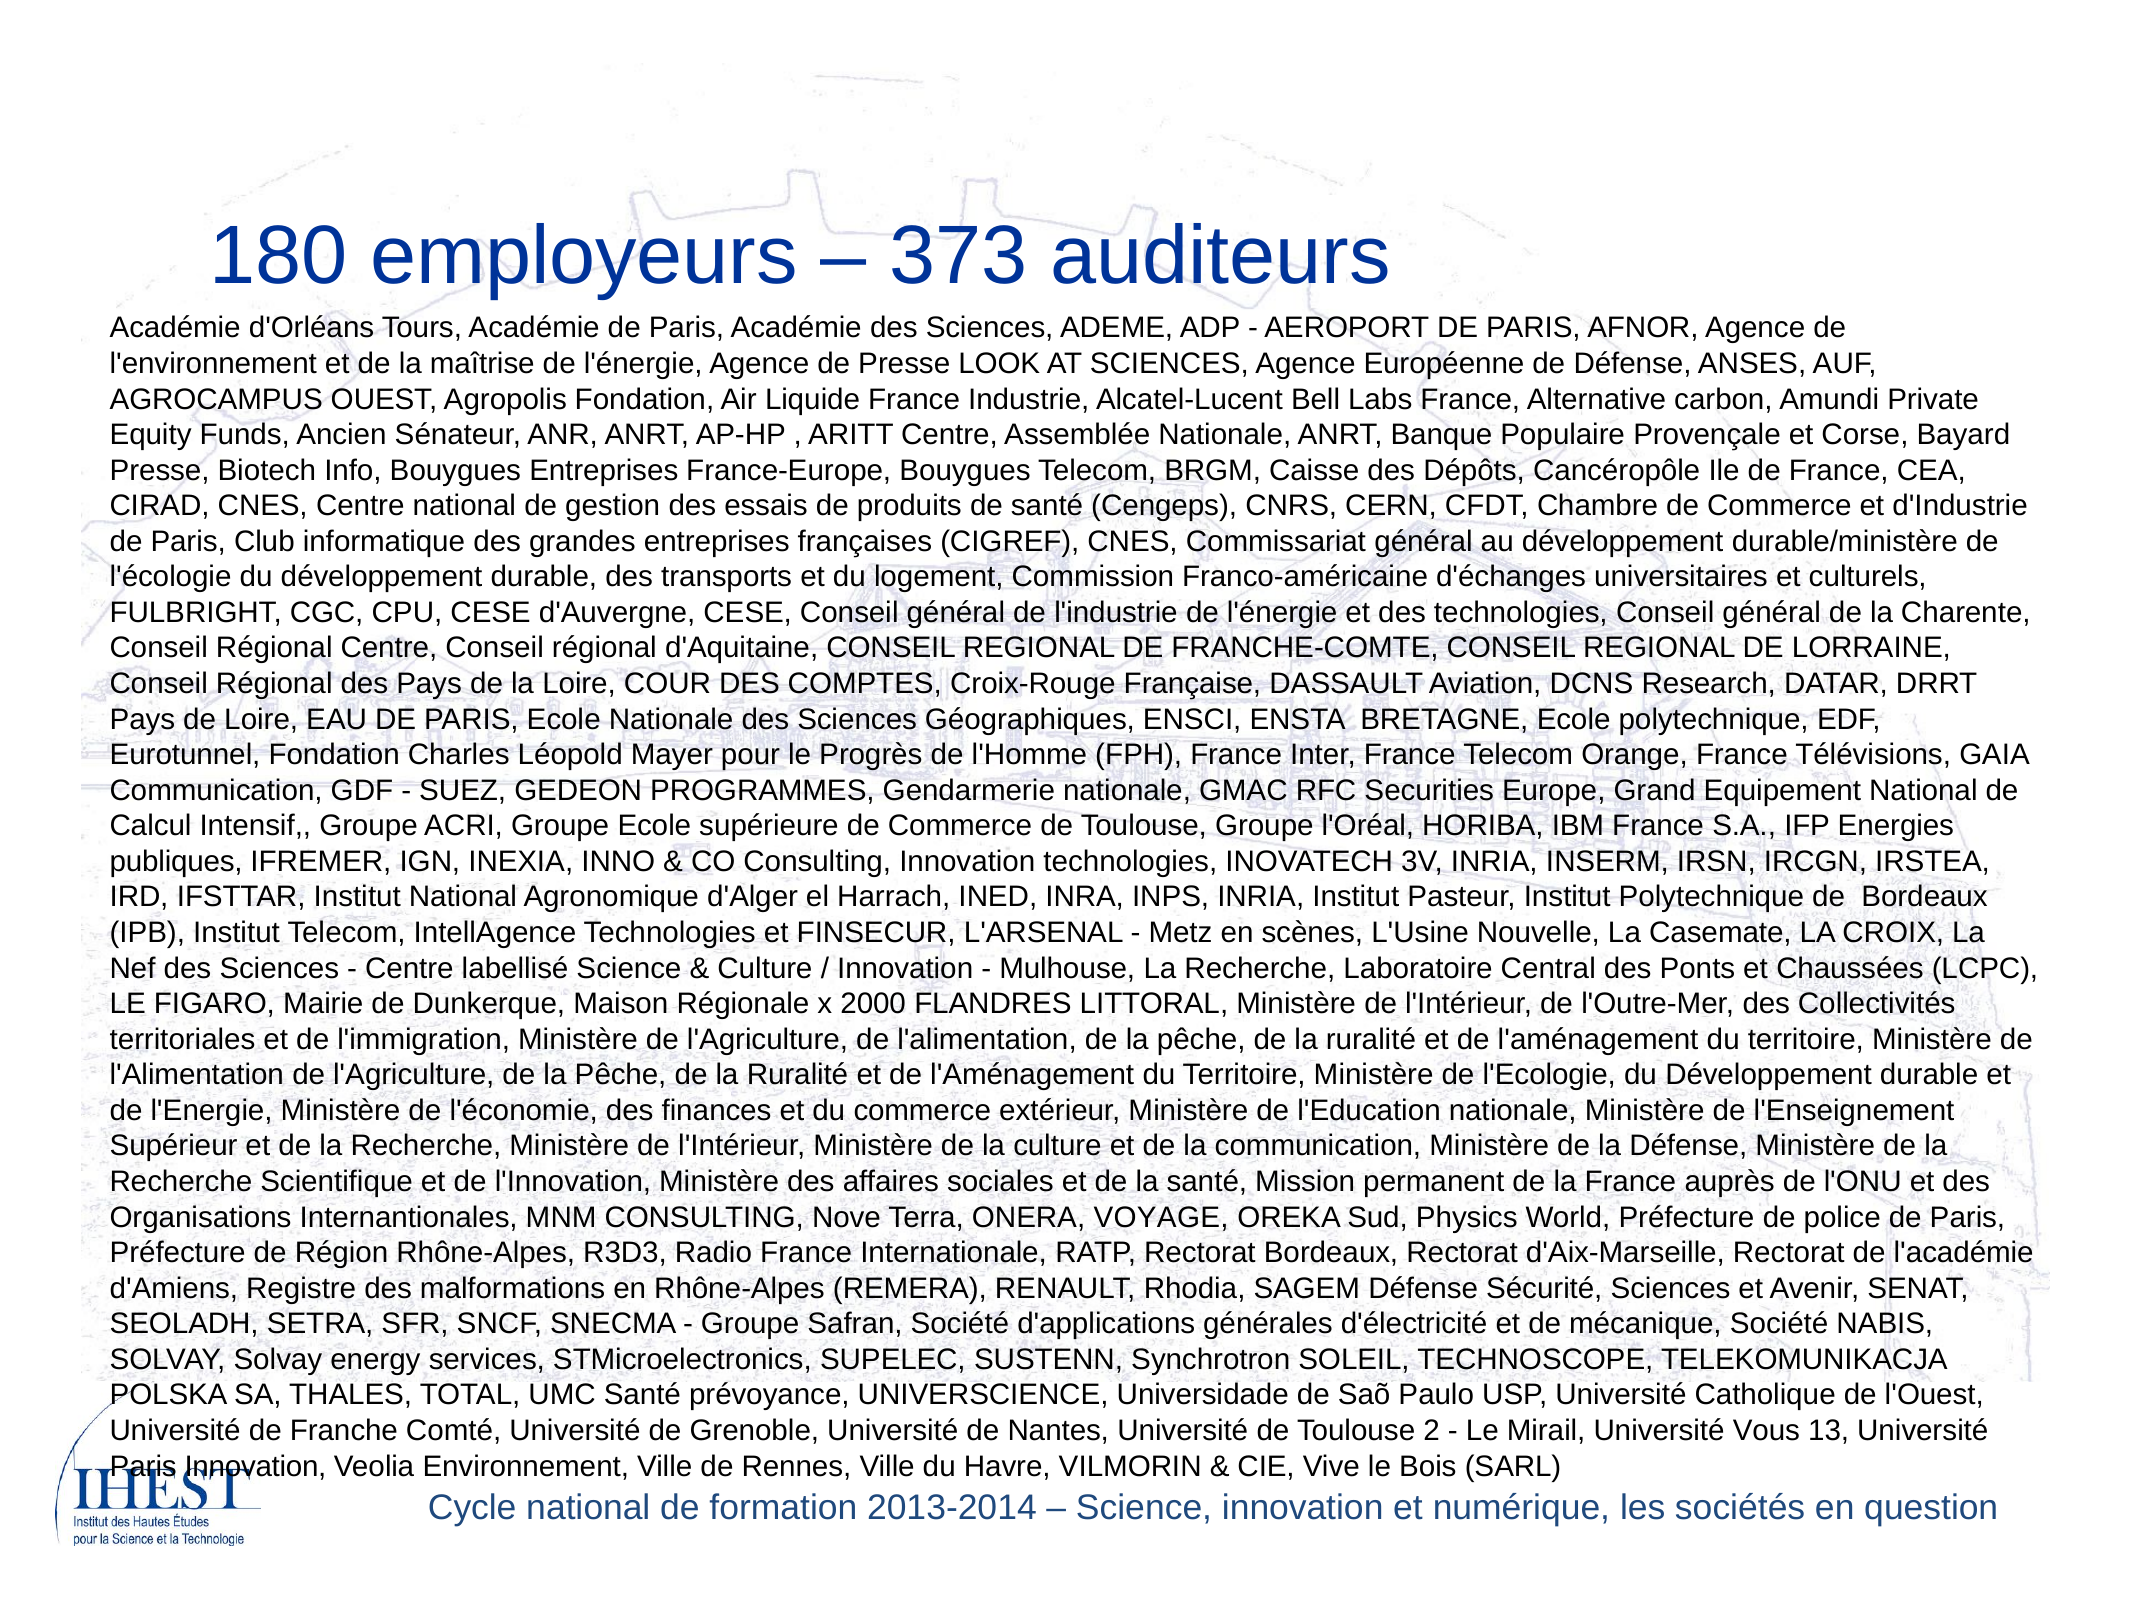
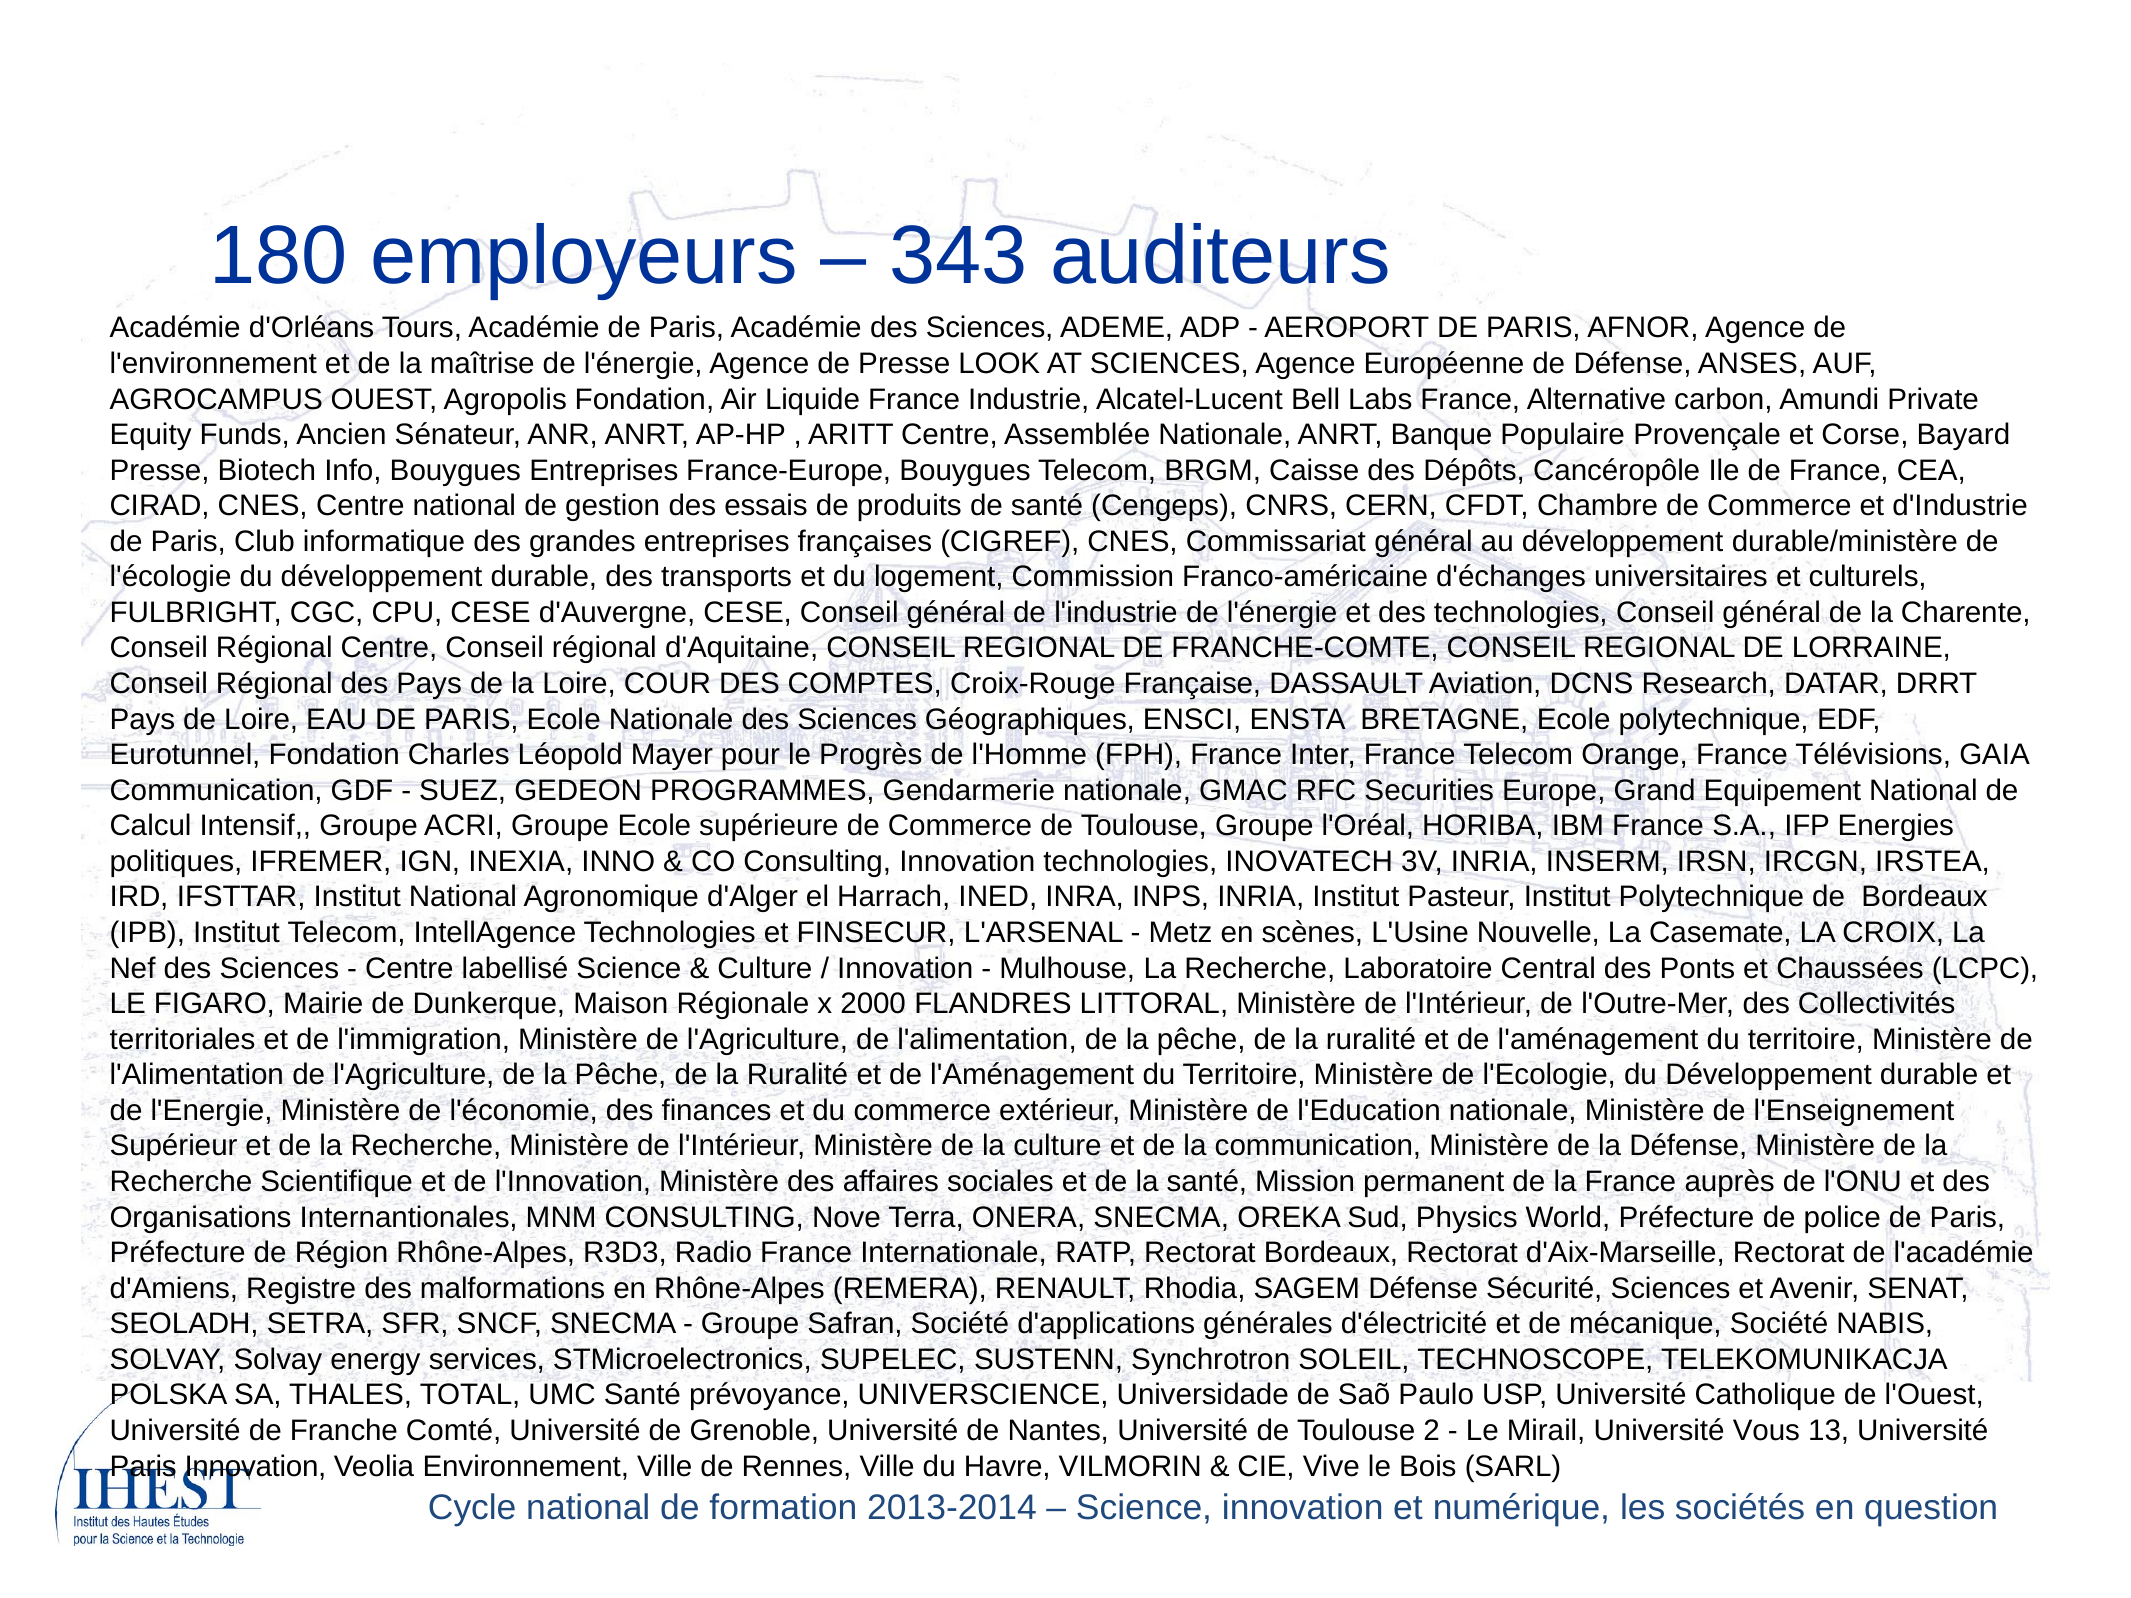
373: 373 -> 343
publiques: publiques -> politiques
ONERA VOYAGE: VOYAGE -> SNECMA
